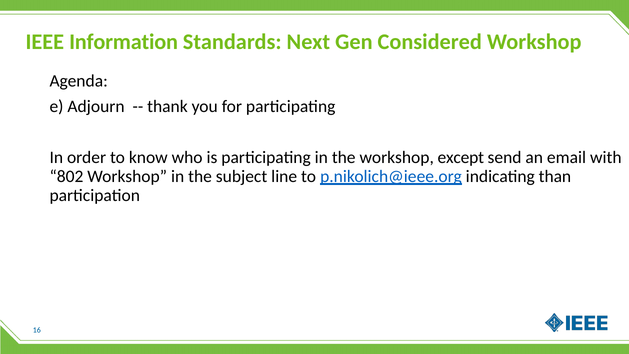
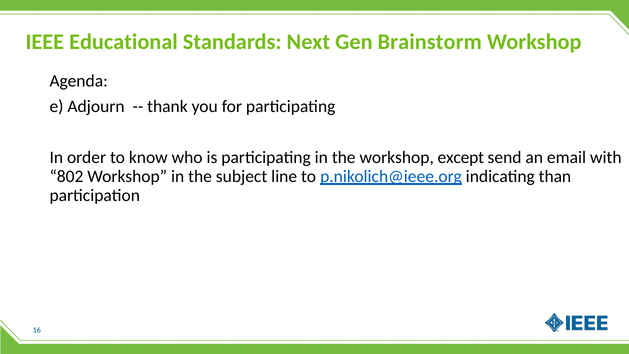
Information: Information -> Educational
Considered: Considered -> Brainstorm
